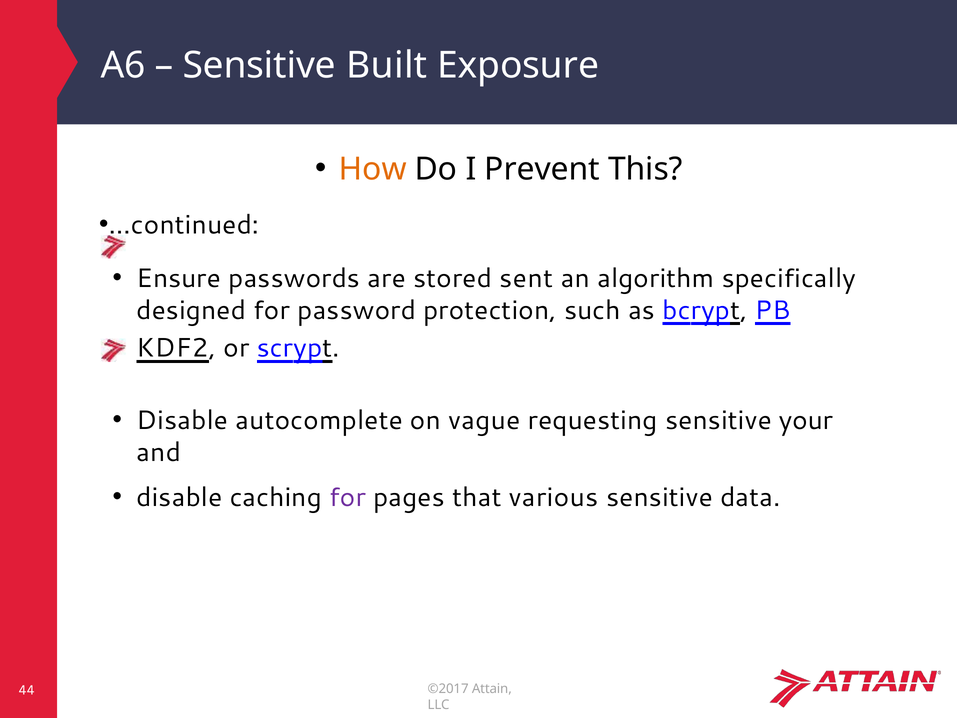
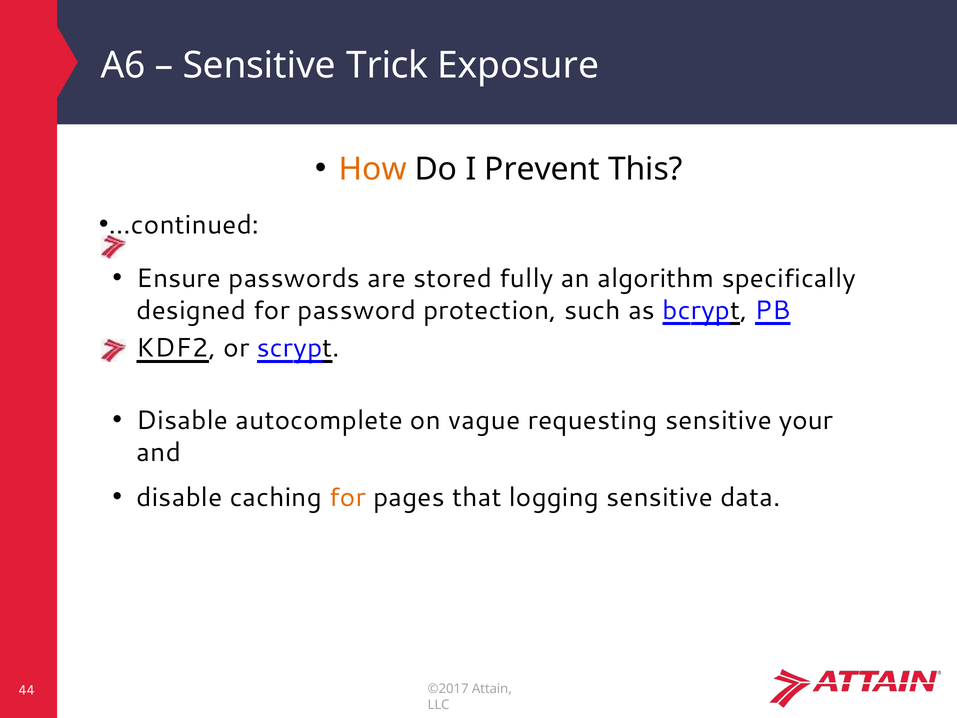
Built: Built -> Trick
sent: sent -> fully
for at (348, 497) colour: purple -> orange
various: various -> logging
